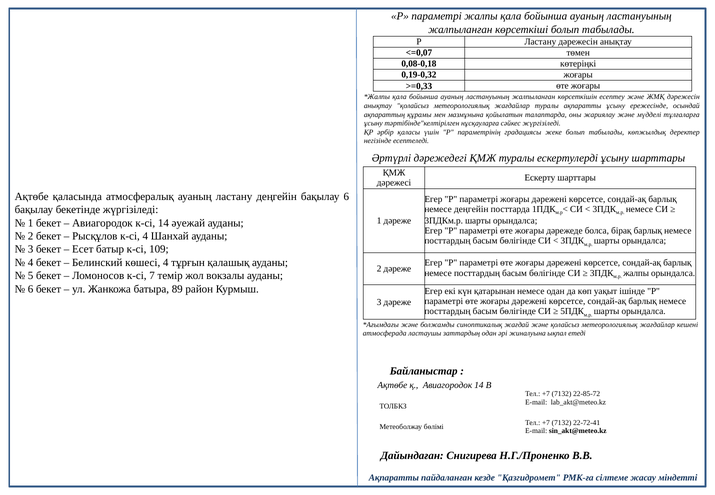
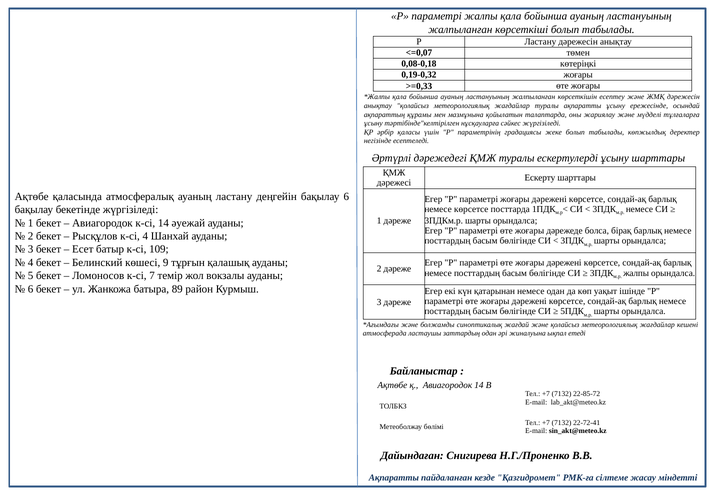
немесе деңгейін: деңгейін -> көрсетсе
көшесі 4: 4 -> 9
